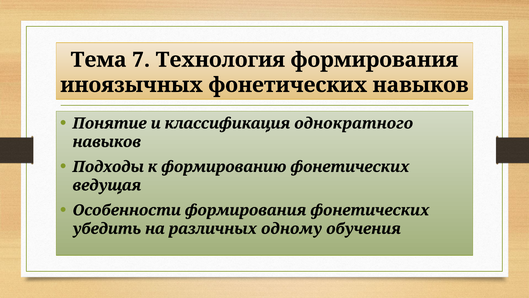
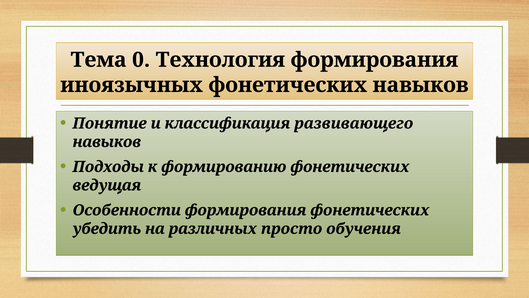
7: 7 -> 0
однократного: однократного -> развивающего
одному: одному -> просто
